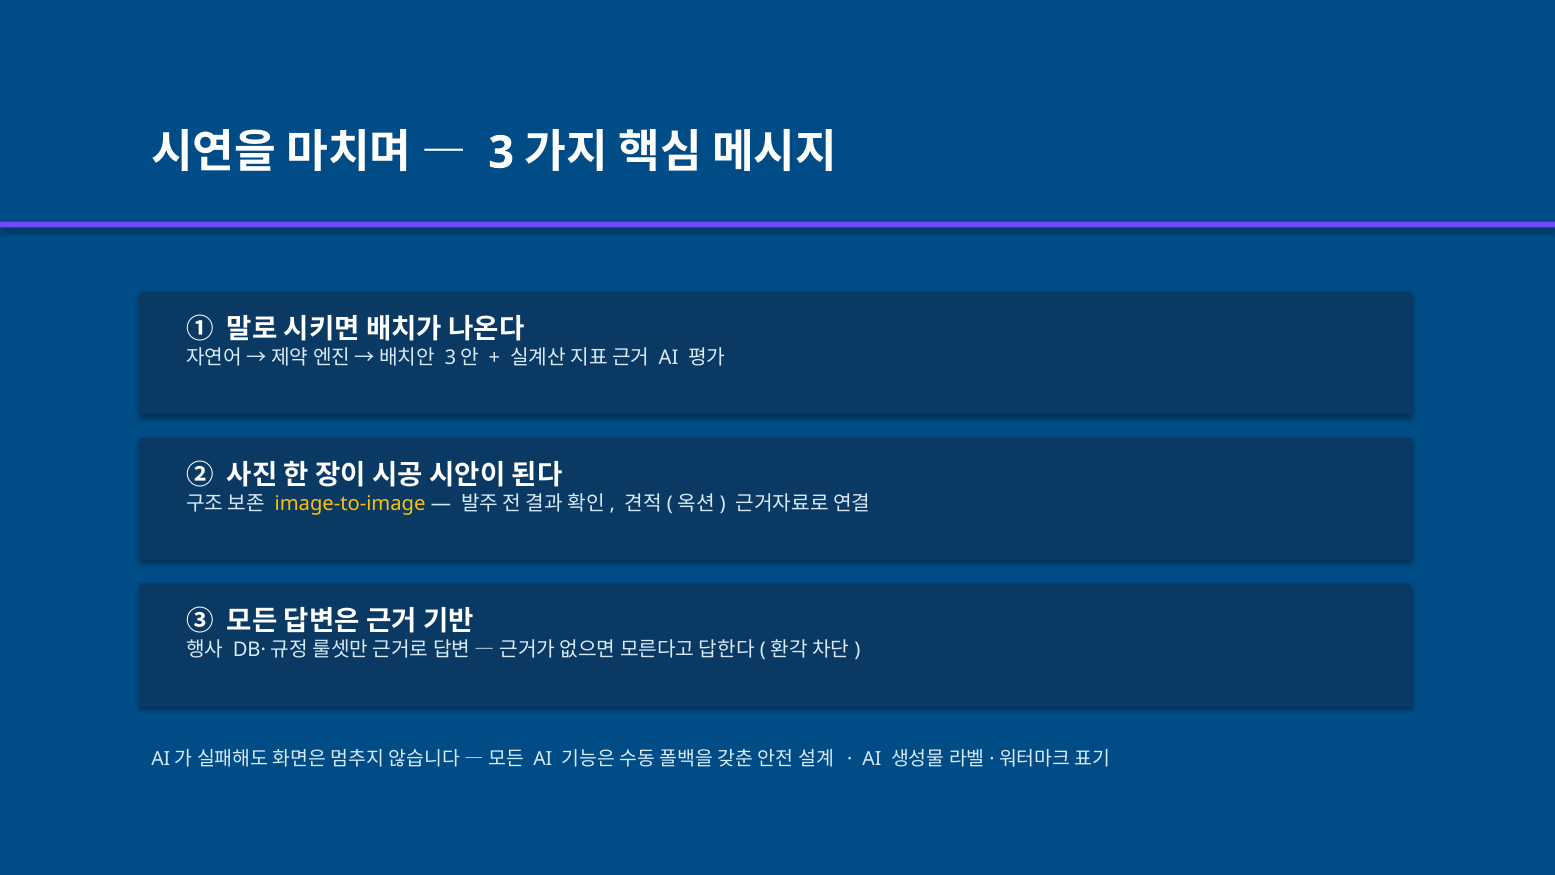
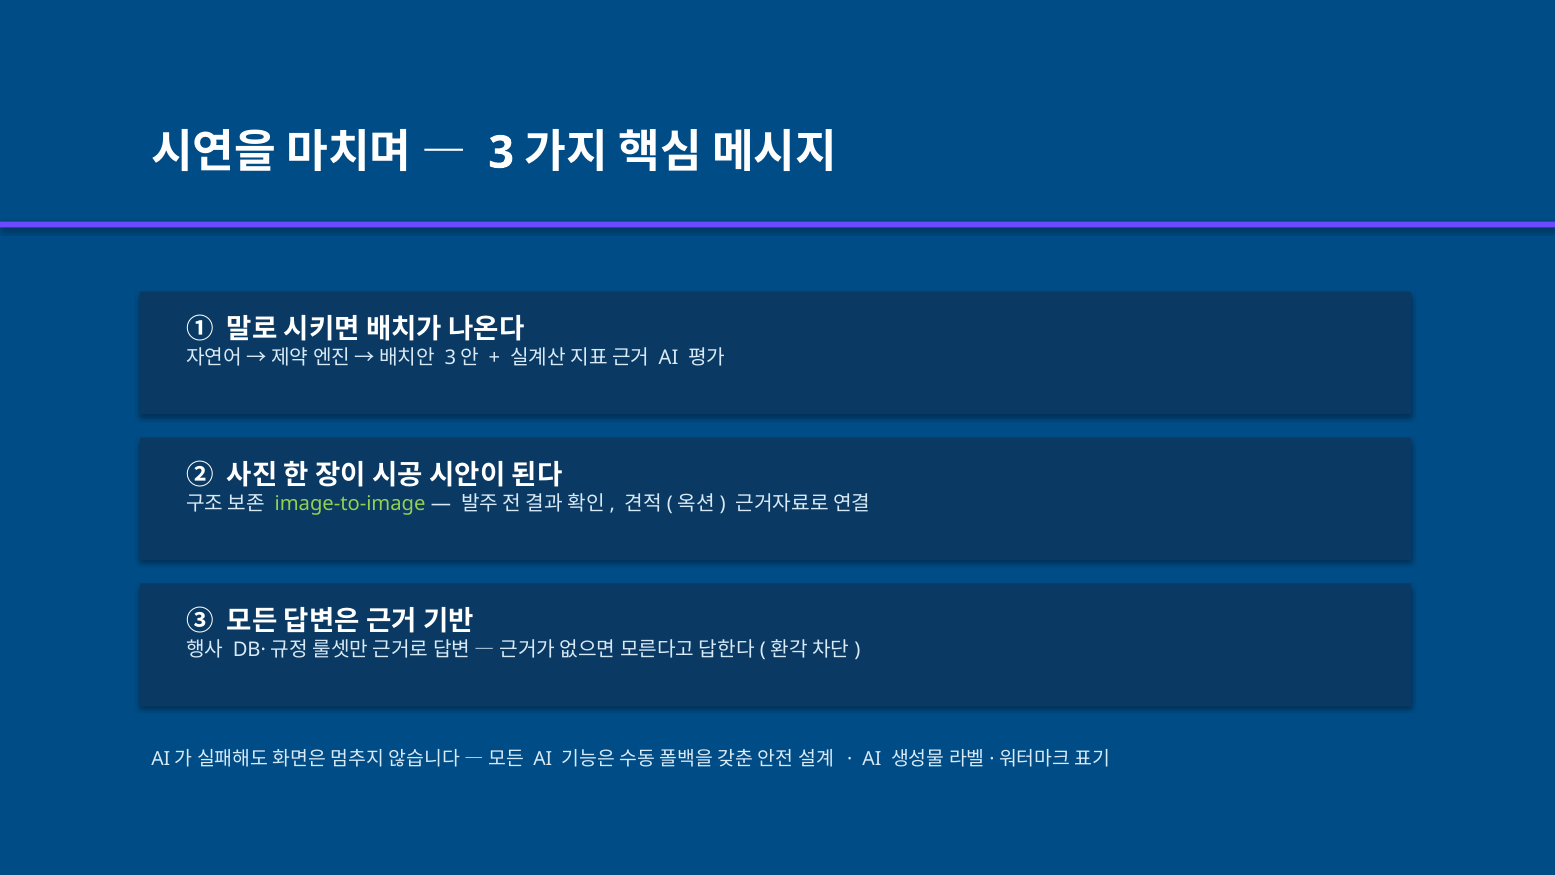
image-to-image colour: yellow -> light green
